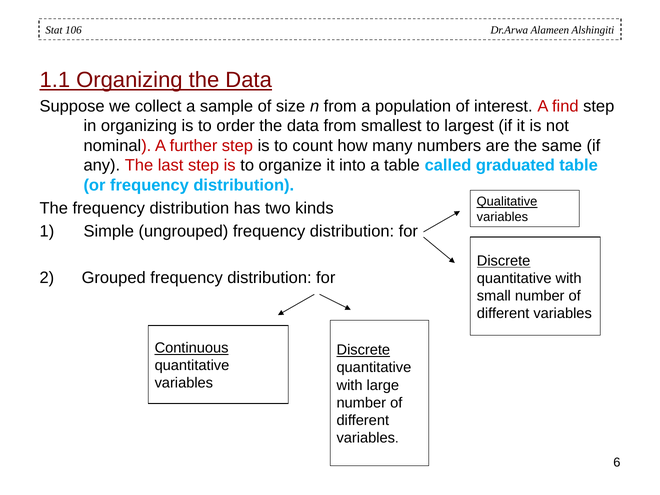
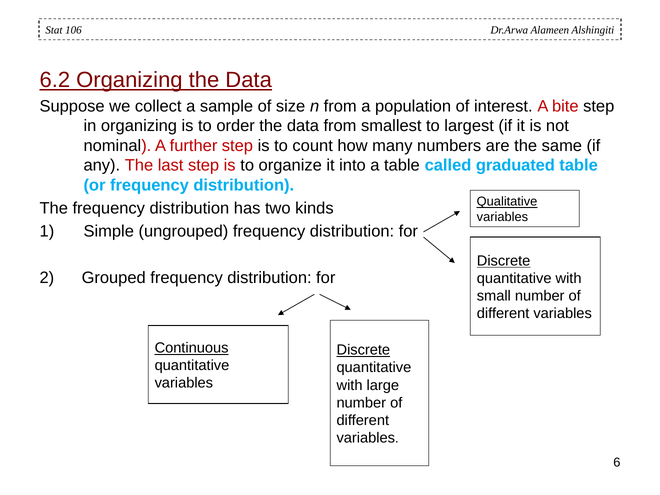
1.1: 1.1 -> 6.2
find: find -> bite
